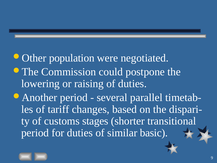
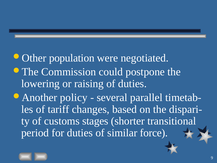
period at (74, 97): period -> policy
basic: basic -> force
